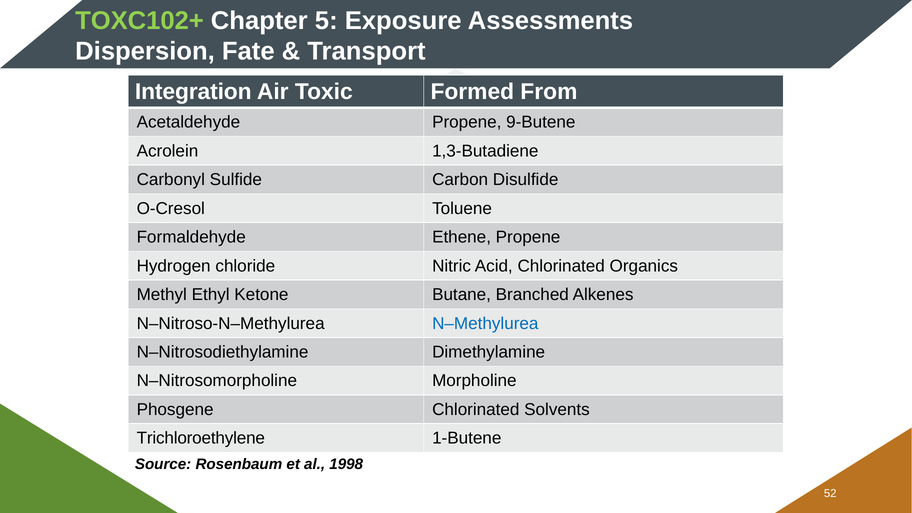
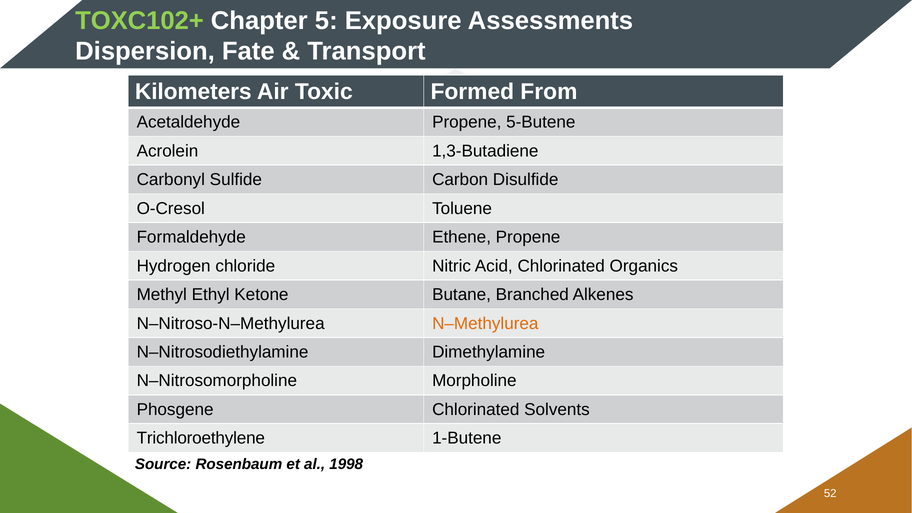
Integration: Integration -> Kilometers
9-Butene: 9-Butene -> 5-Butene
N–Methylurea colour: blue -> orange
